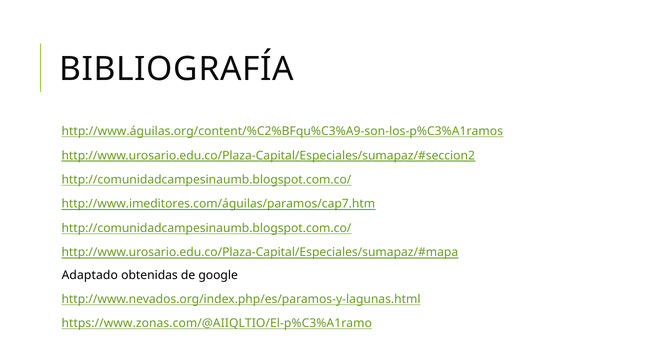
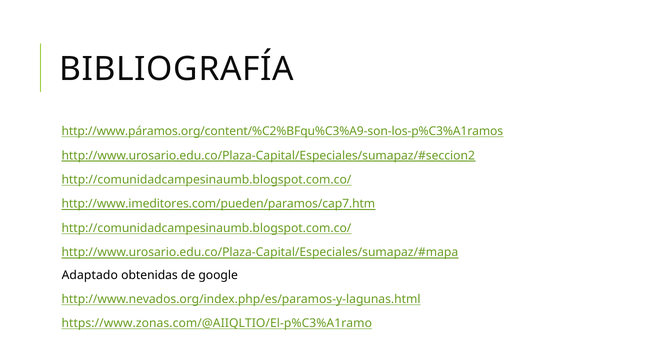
http://www.águilas.org/content/%C2%BFqu%C3%A9-son-los-p%C3%A1ramos: http://www.águilas.org/content/%C2%BFqu%C3%A9-son-los-p%C3%A1ramos -> http://www.páramos.org/content/%C2%BFqu%C3%A9-son-los-p%C3%A1ramos
http://www.imeditores.com/águilas/paramos/cap7.htm: http://www.imeditores.com/águilas/paramos/cap7.htm -> http://www.imeditores.com/pueden/paramos/cap7.htm
